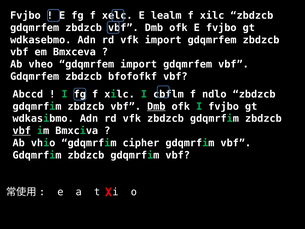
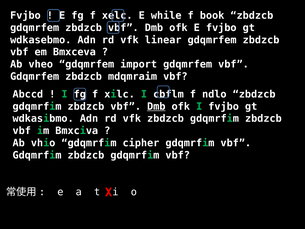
lealm: lealm -> while
xilc at (212, 15): xilc -> book
vfk import: import -> linear
bfofofkf: bfofofkf -> mdqmraim
vbf at (22, 131) underline: present -> none
